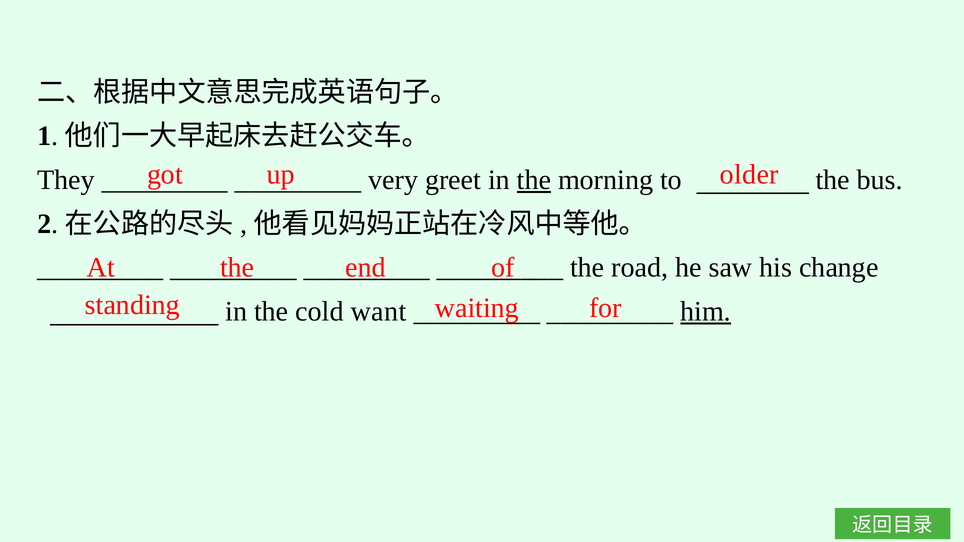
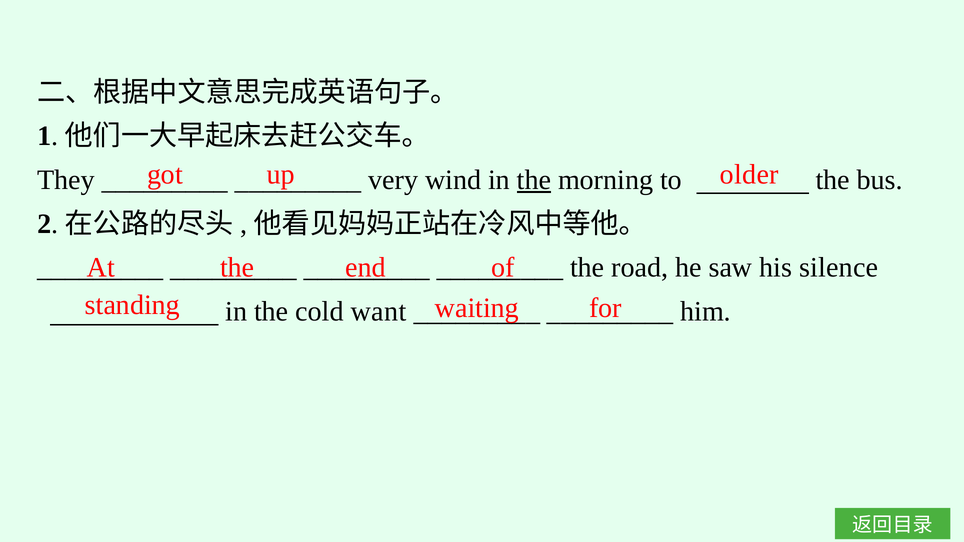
greet: greet -> wind
change: change -> silence
him underline: present -> none
